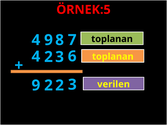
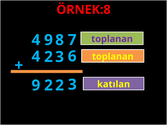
ÖRNEK:5: ÖRNEK:5 -> ÖRNEK:8
toplanan at (112, 39) colour: black -> purple
verilen: verilen -> katılan
